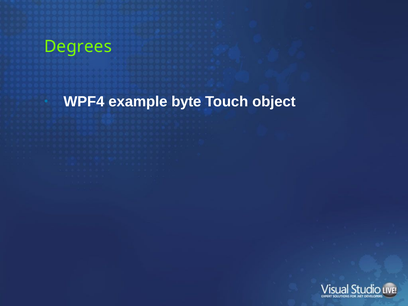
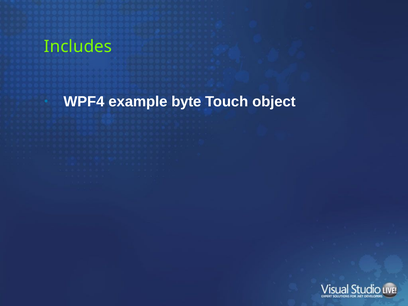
Degrees: Degrees -> Includes
